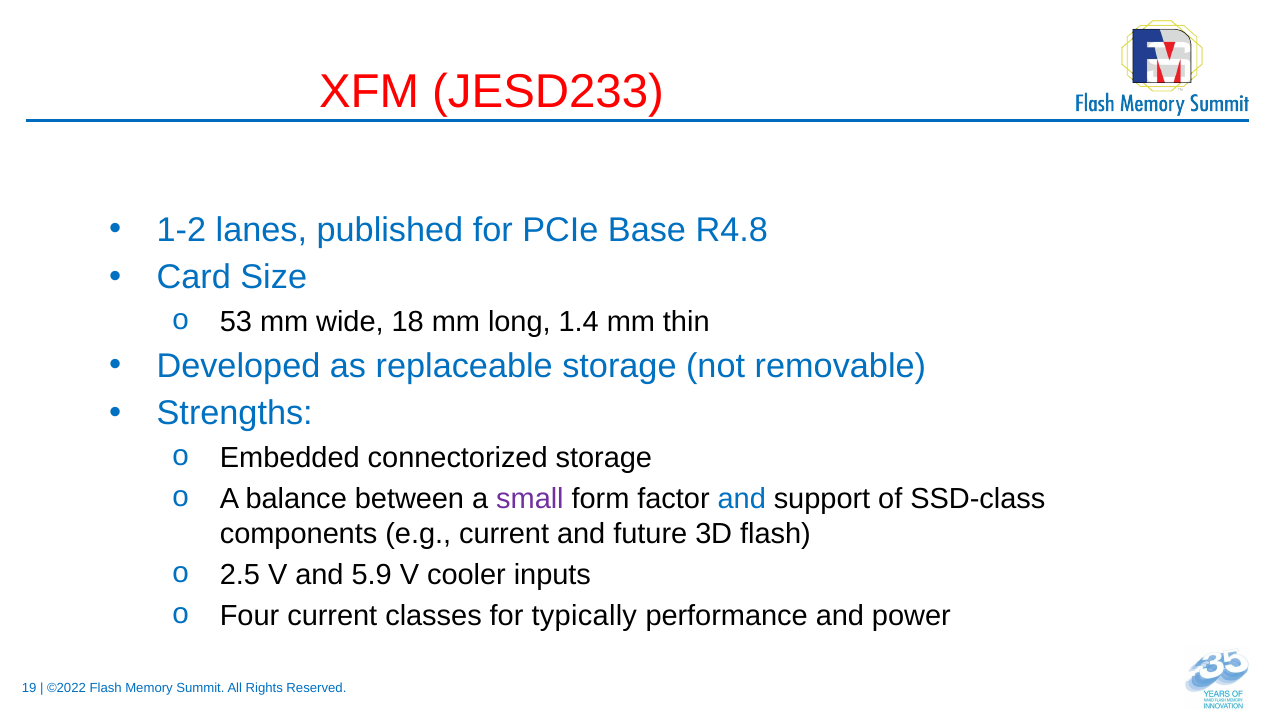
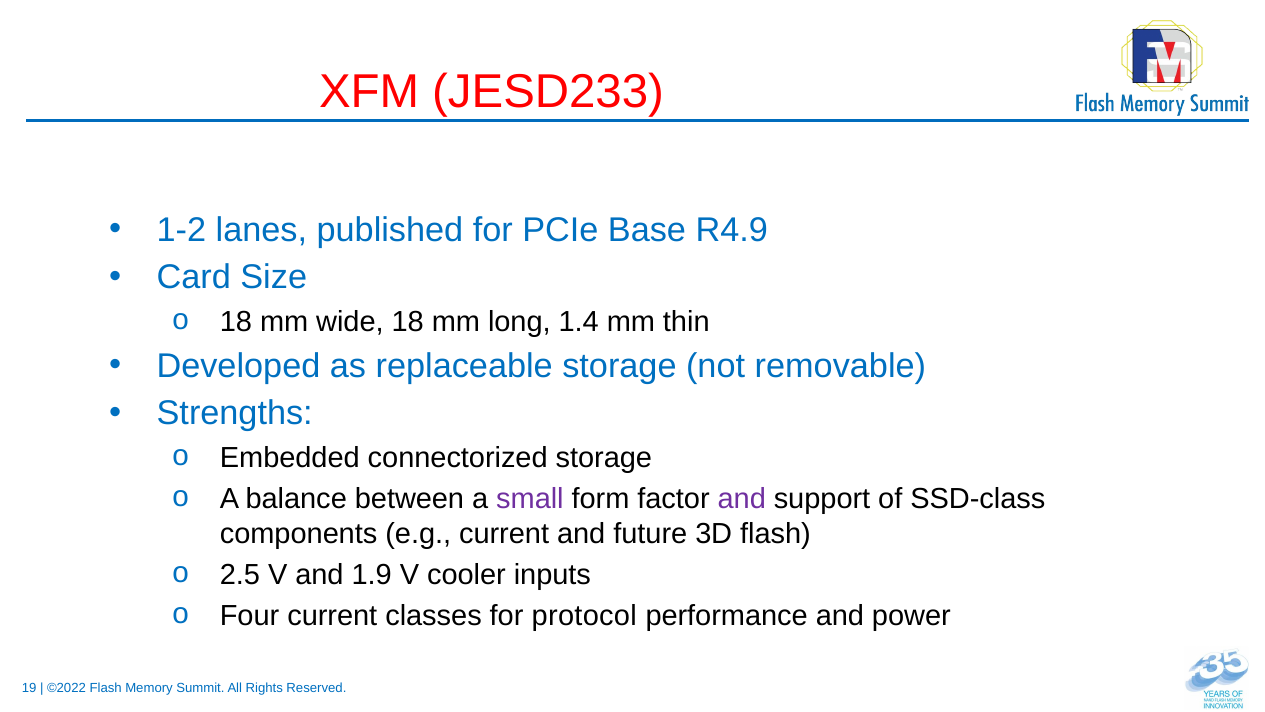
R4.8: R4.8 -> R4.9
53 at (236, 321): 53 -> 18
and at (742, 498) colour: blue -> purple
5.9: 5.9 -> 1.9
typically: typically -> protocol
